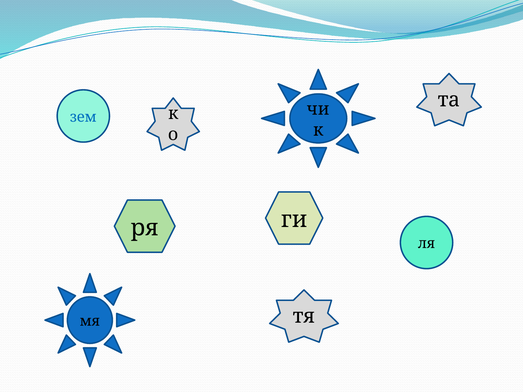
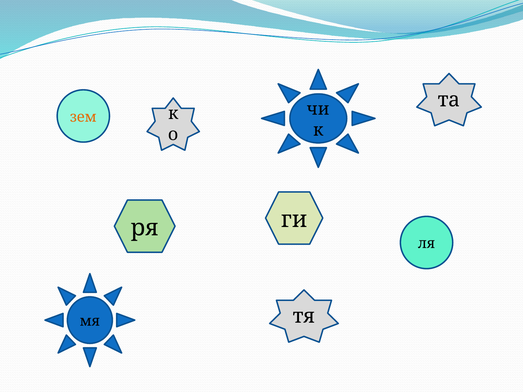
зем colour: blue -> orange
